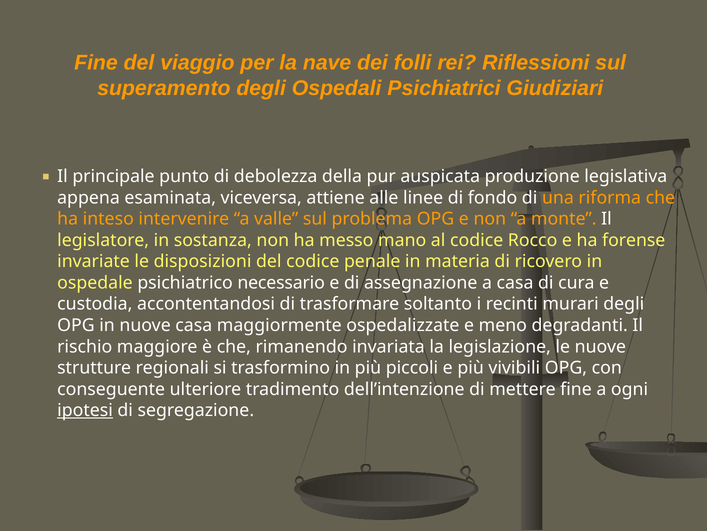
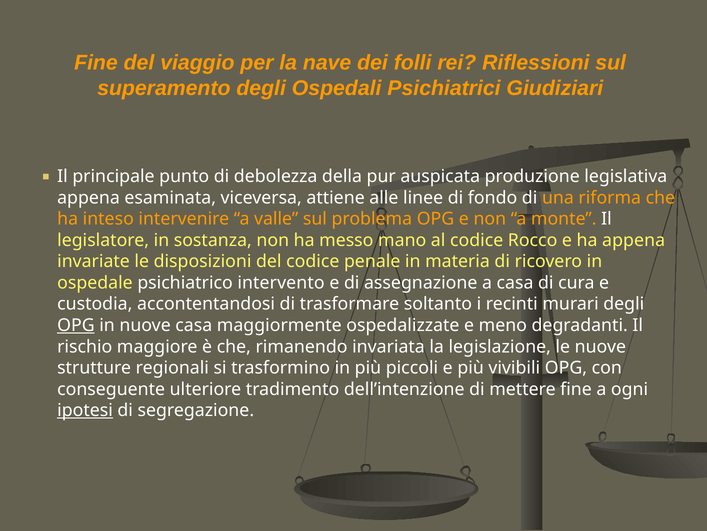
ha forense: forense -> appena
necessario: necessario -> intervento
OPG at (76, 325) underline: none -> present
